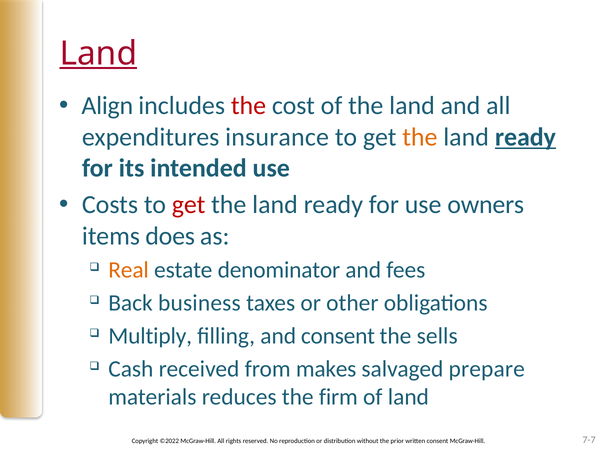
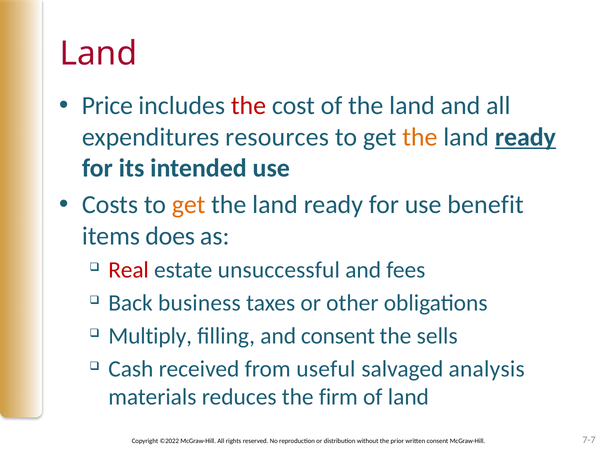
Land at (98, 54) underline: present -> none
Align: Align -> Price
insurance: insurance -> resources
get at (189, 204) colour: red -> orange
owners: owners -> benefit
Real colour: orange -> red
denominator: denominator -> unsuccessful
makes: makes -> useful
prepare: prepare -> analysis
